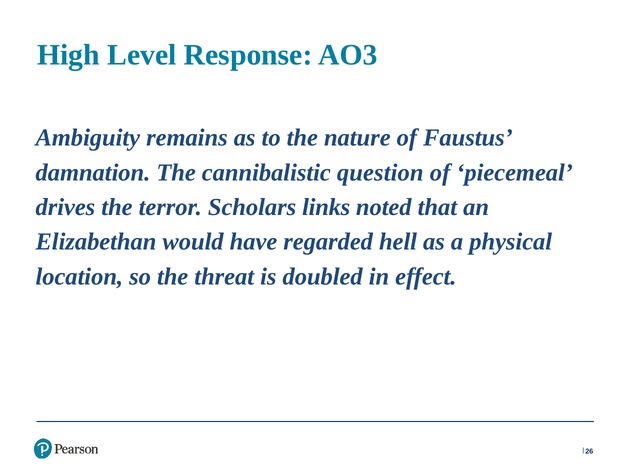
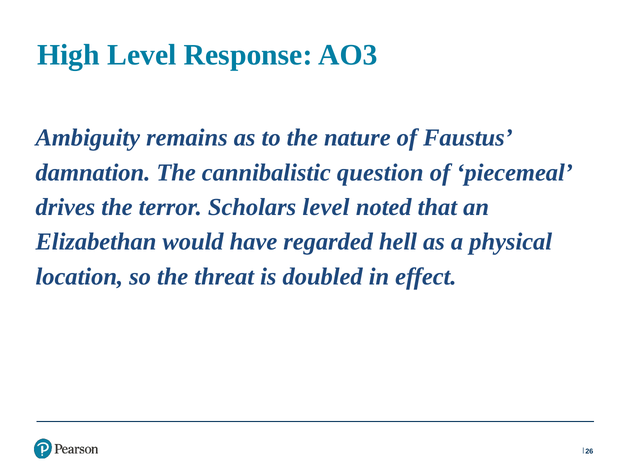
Scholars links: links -> level
